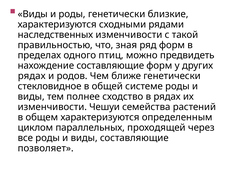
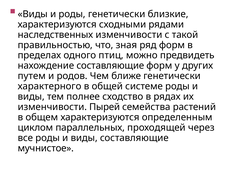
рядах at (32, 76): рядах -> путем
стекловидное: стекловидное -> характерного
Чешуи: Чешуи -> Пырей
позволяет: позволяет -> мучнистое
